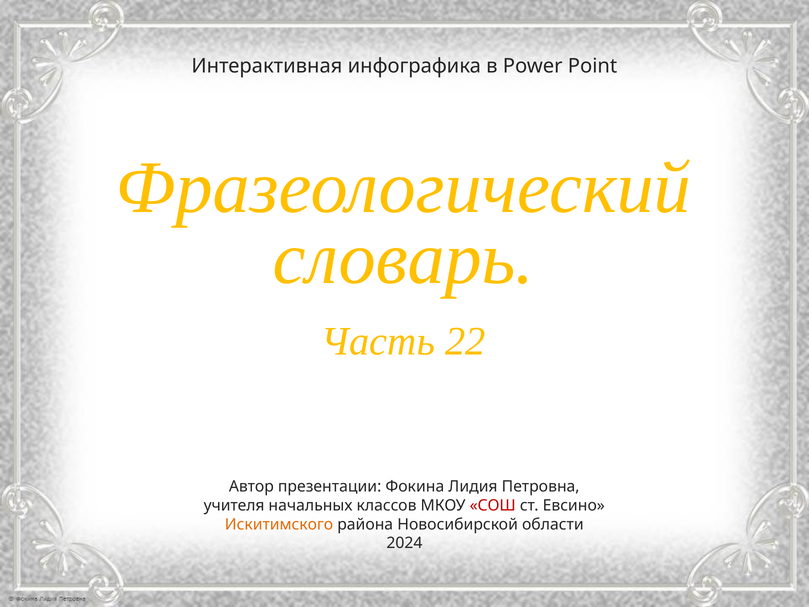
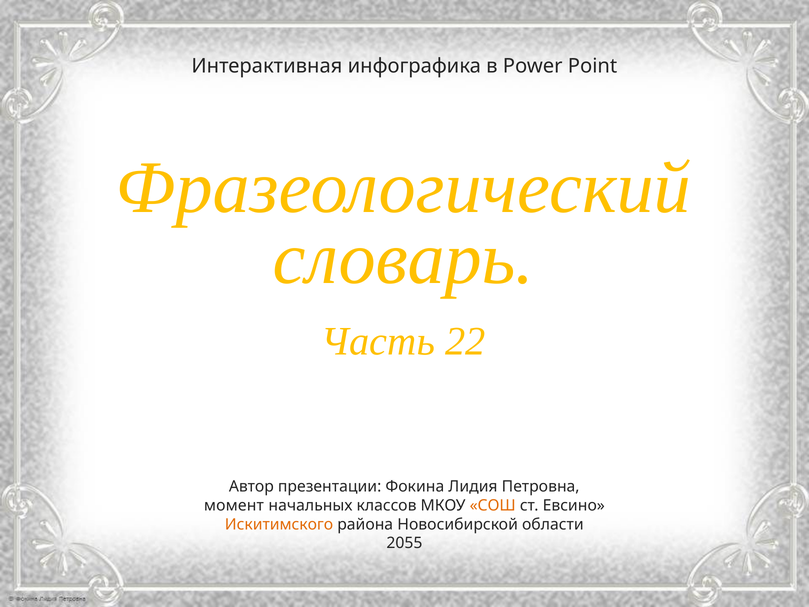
учителя: учителя -> момент
СОШ colour: red -> orange
2024: 2024 -> 2055
